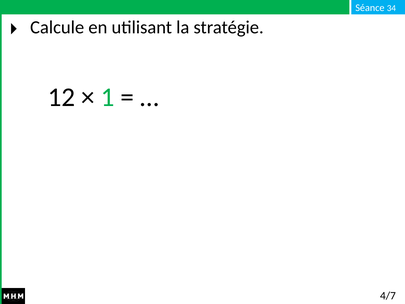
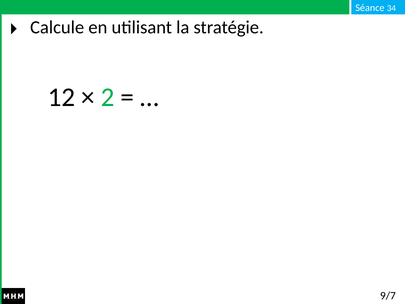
1: 1 -> 2
4/7: 4/7 -> 9/7
